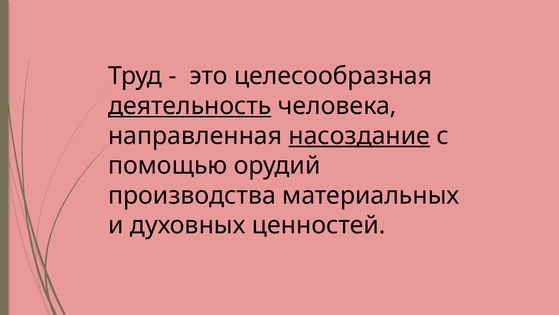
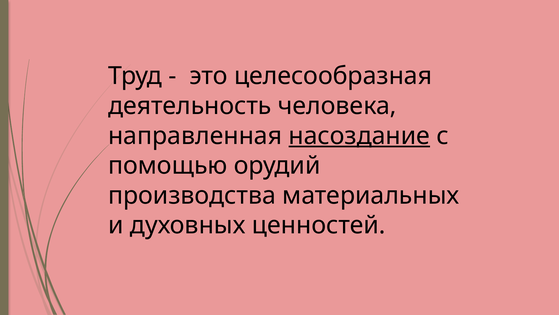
деятельность underline: present -> none
